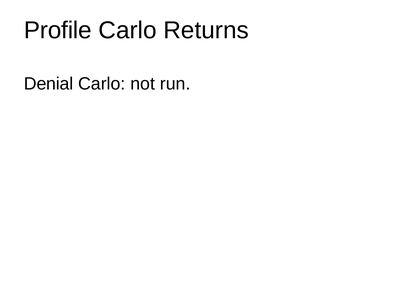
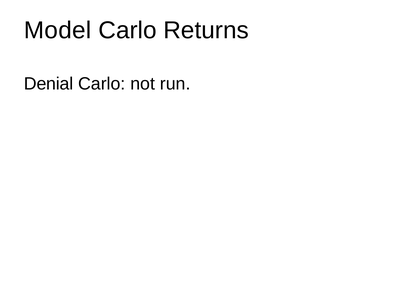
Profile: Profile -> Model
